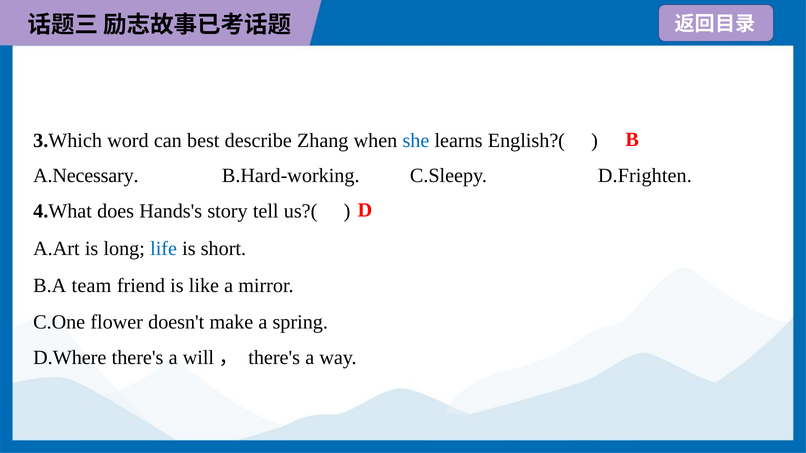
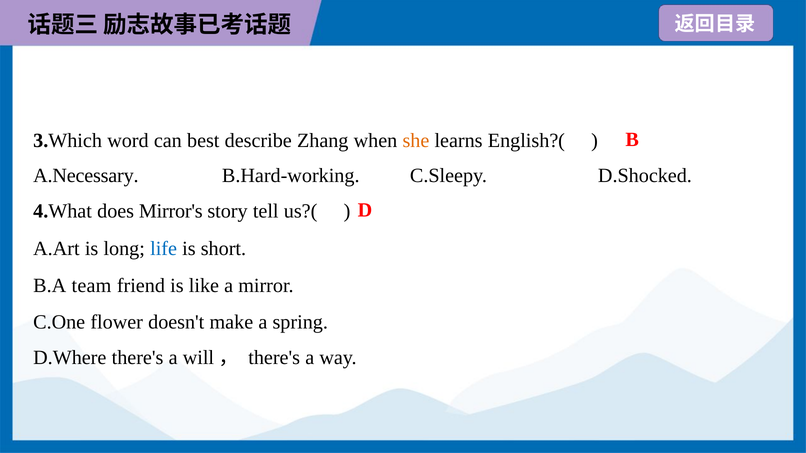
she colour: blue -> orange
D.Frighten: D.Frighten -> D.Shocked
Hands's: Hands's -> Mirror's
